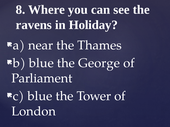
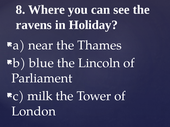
George: George -> Lincoln
c blue: blue -> milk
